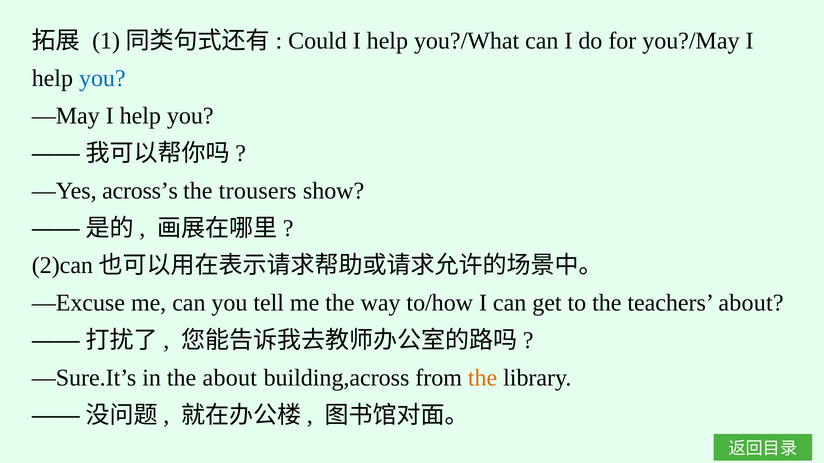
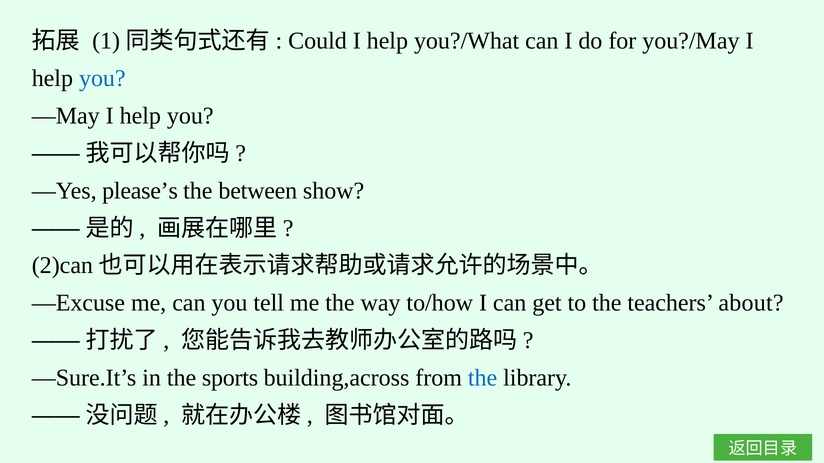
across’s: across’s -> please’s
trousers: trousers -> between
the about: about -> sports
the at (483, 378) colour: orange -> blue
